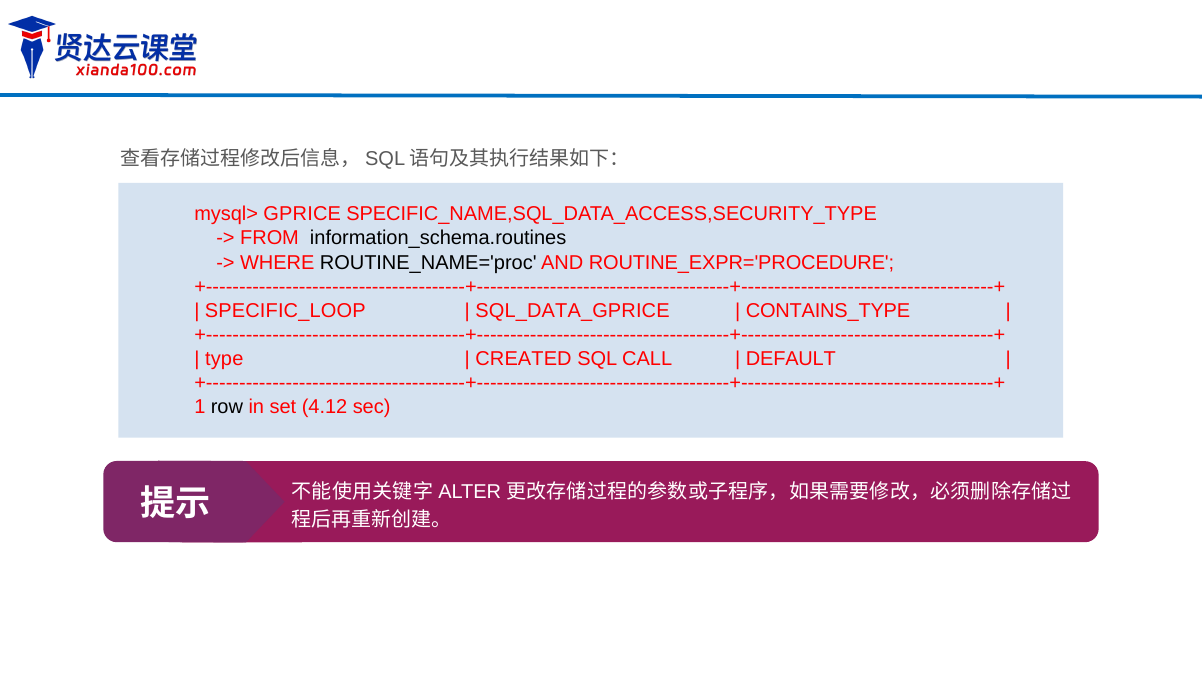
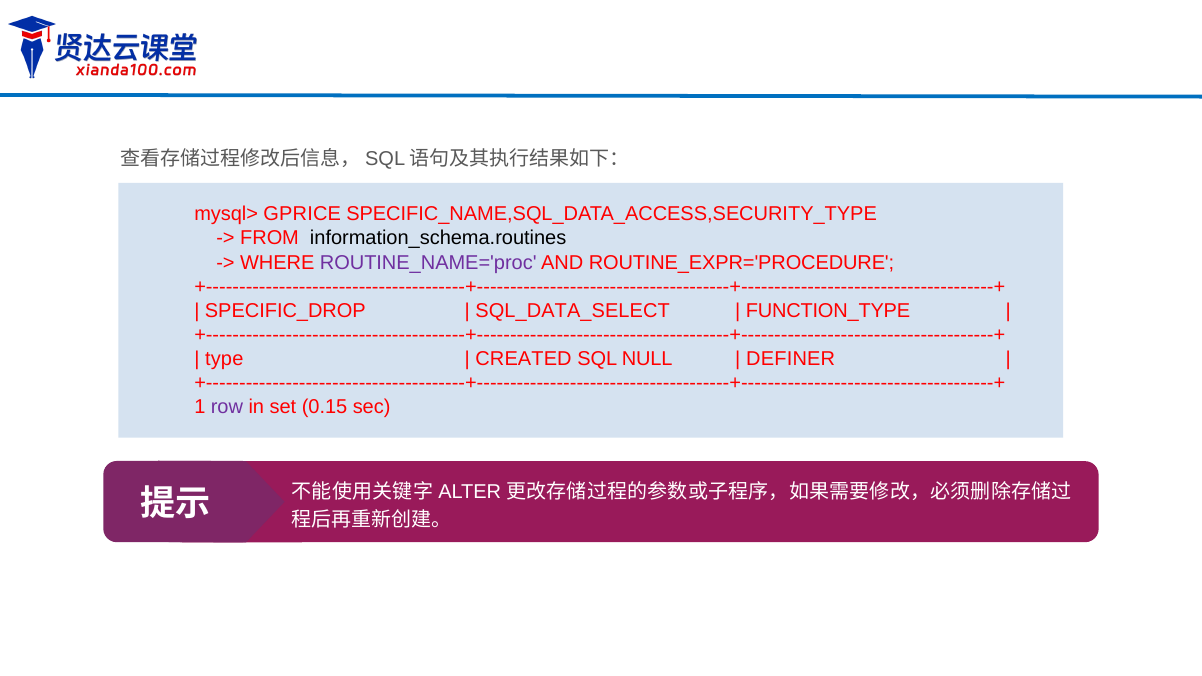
ROUTINE_NAME='proc colour: black -> purple
SPECIFIC_LOOP: SPECIFIC_LOOP -> SPECIFIC_DROP
SQL_DATA_GPRICE: SQL_DATA_GPRICE -> SQL_DATA_SELECT
CONTAINS_TYPE: CONTAINS_TYPE -> FUNCTION_TYPE
CALL: CALL -> NULL
DEFAULT: DEFAULT -> DEFINER
row colour: black -> purple
4.12: 4.12 -> 0.15
